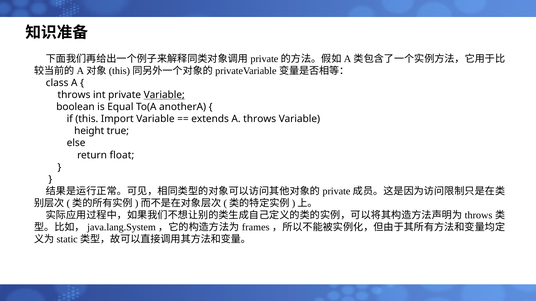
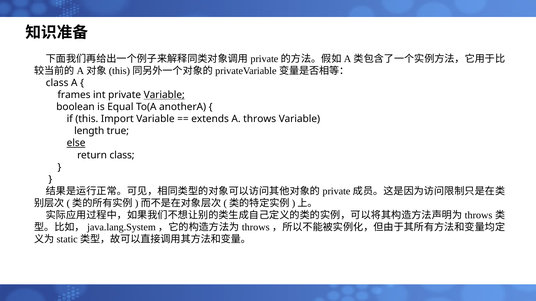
throws at (74, 95): throws -> frames
height: height -> length
else underline: none -> present
return float: float -> class
frames at (256, 228): frames -> throws
